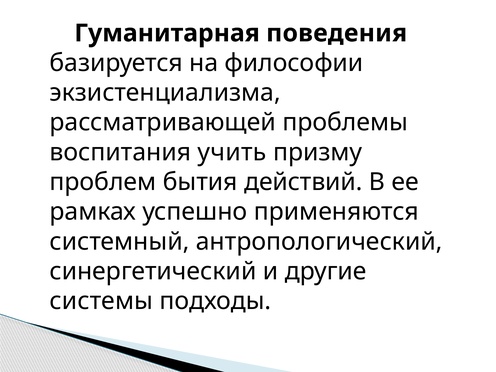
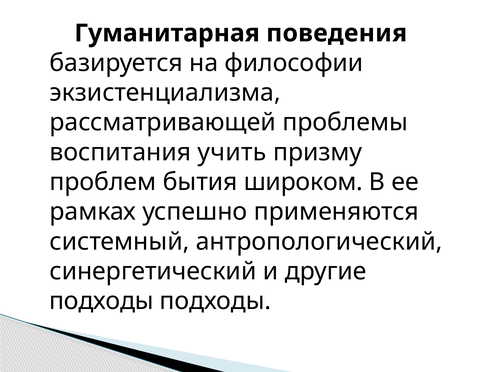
действий: действий -> широком
системы at (101, 301): системы -> подходы
